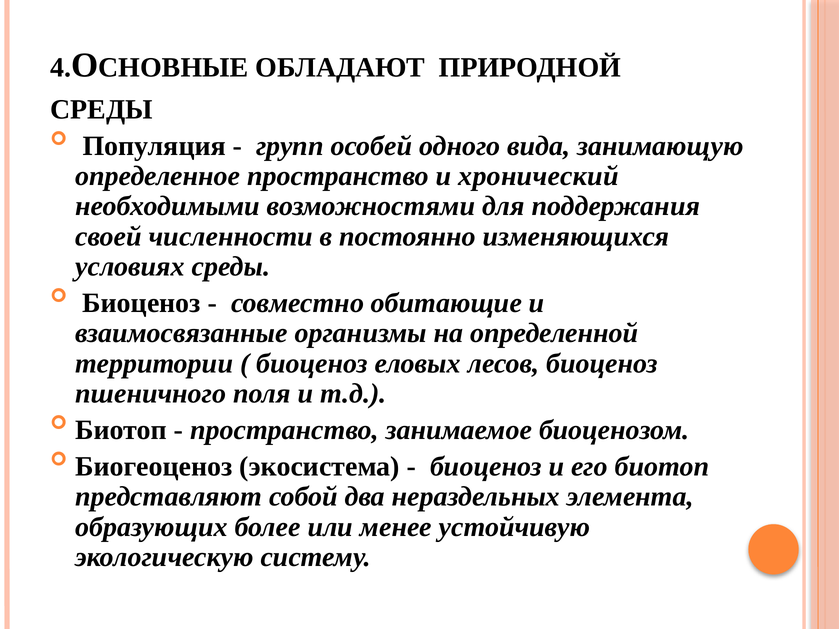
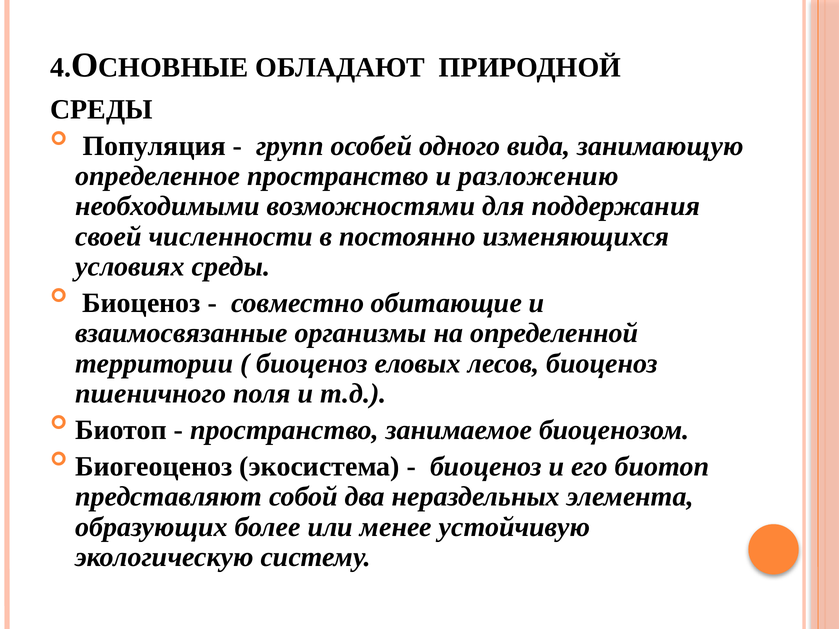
хронический: хронический -> разложению
